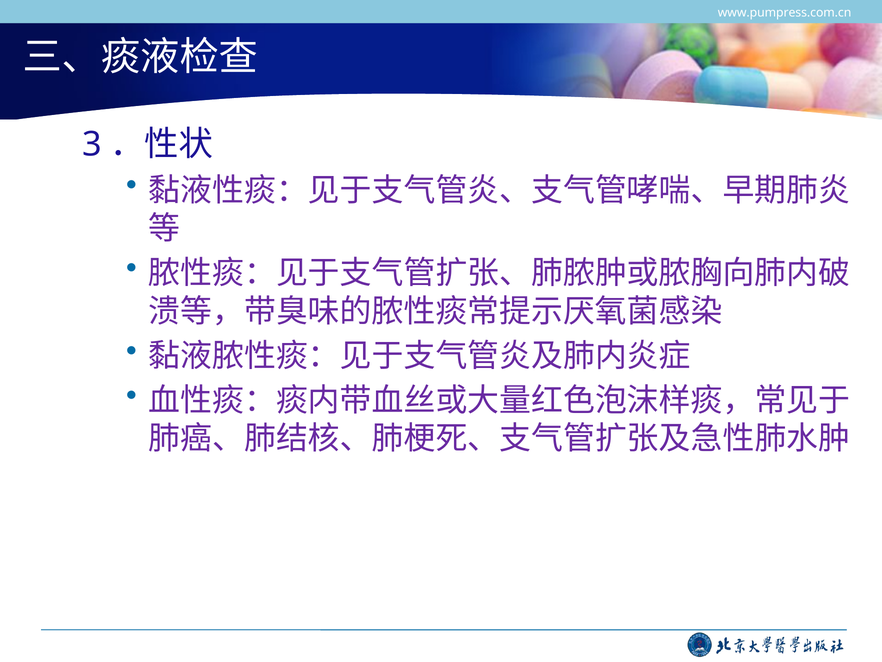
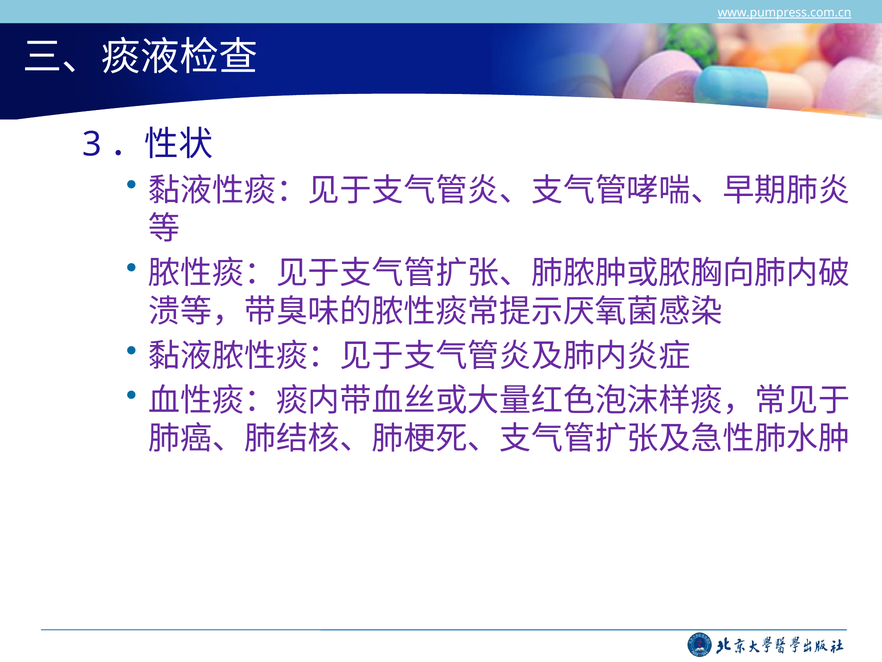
www.pumpress.com.cn underline: none -> present
